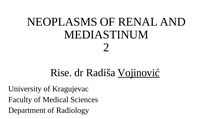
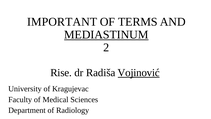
NEOPLASMS: NEOPLASMS -> IMPORTANT
RENAL: RENAL -> TERMS
MEDIASTINUM underline: none -> present
